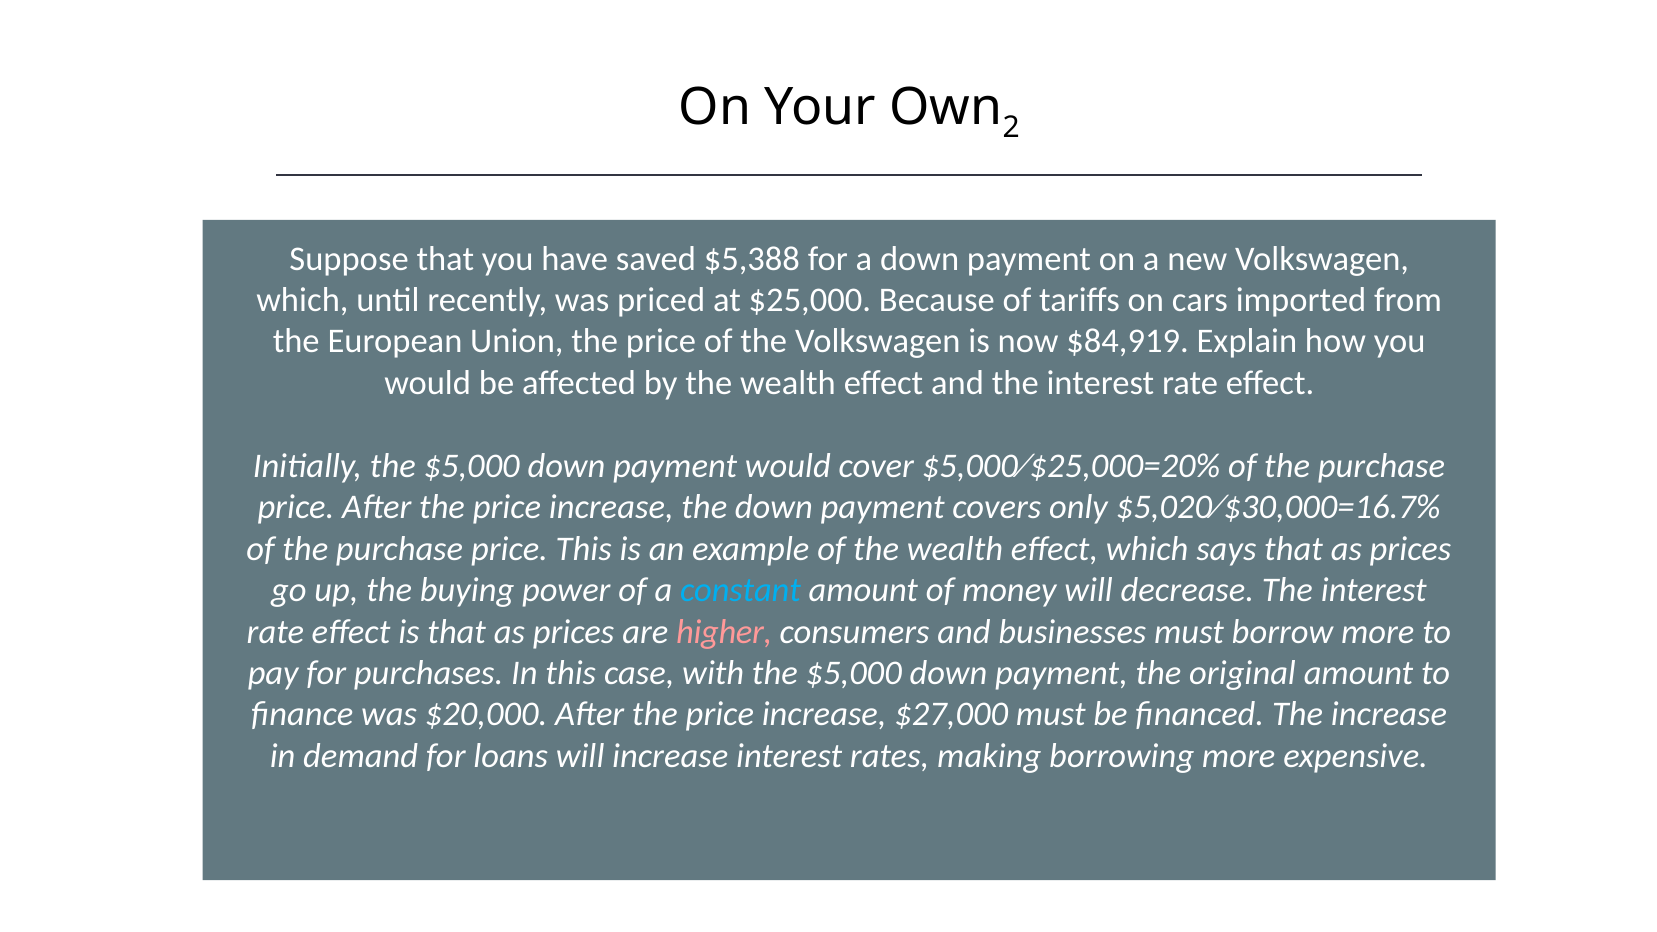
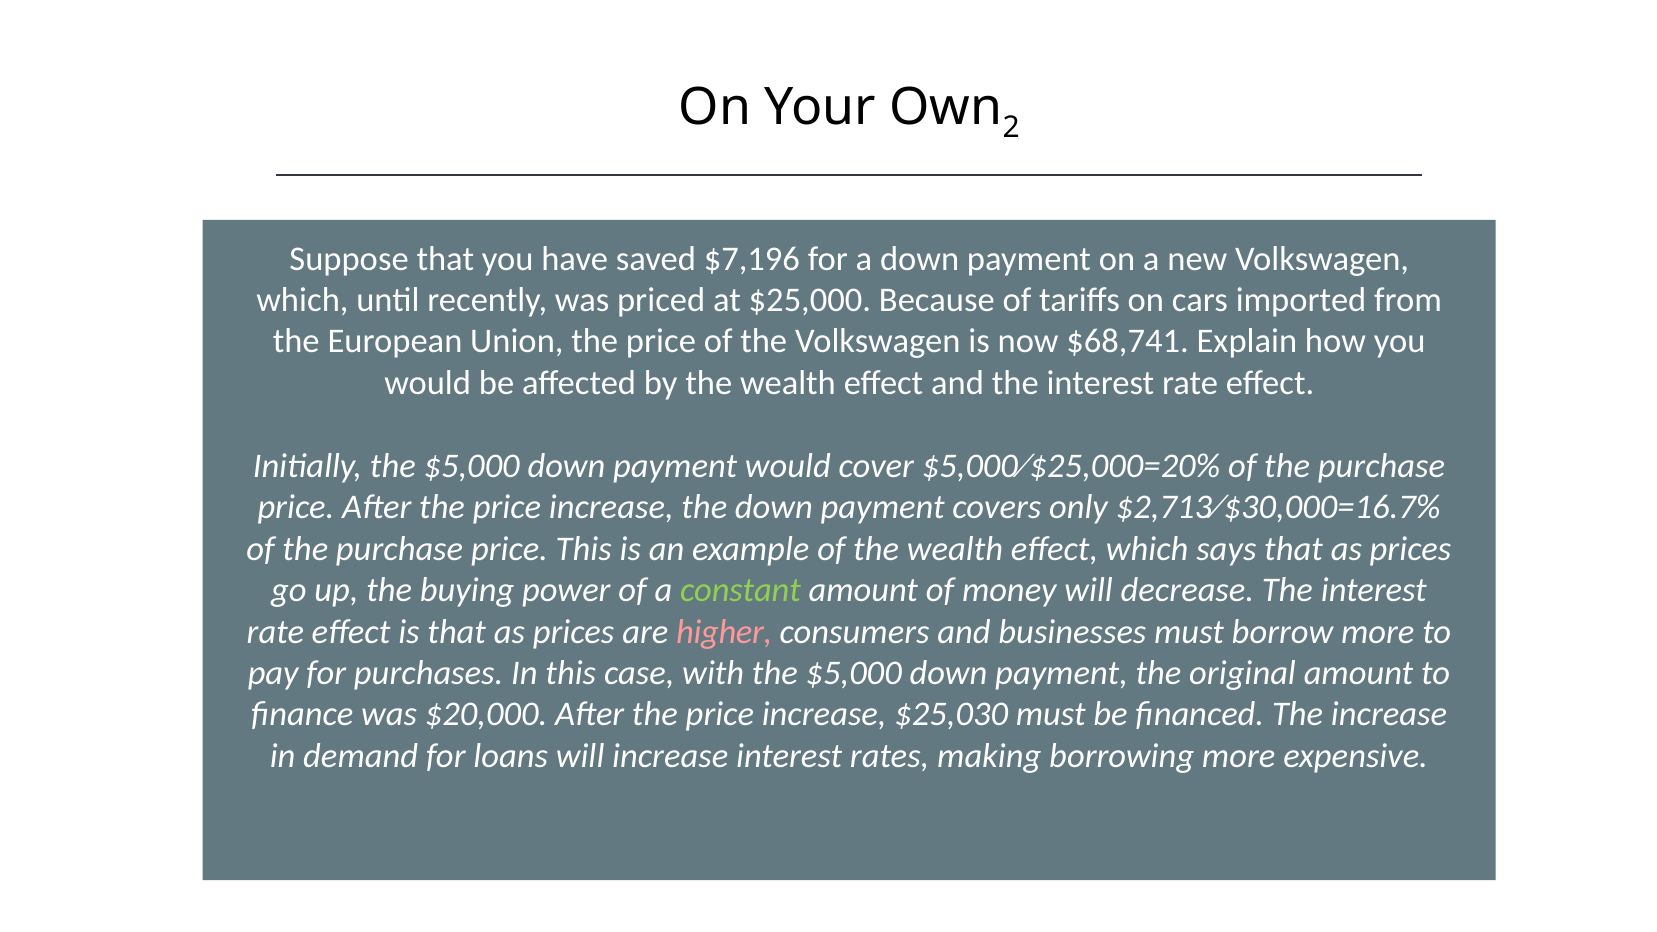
$5,388: $5,388 -> $7,196
$84,919: $84,919 -> $68,741
$5,020∕$30,000=16.7%: $5,020∕$30,000=16.7% -> $2,713∕$30,000=16.7%
constant colour: light blue -> light green
$27,000: $27,000 -> $25,030
